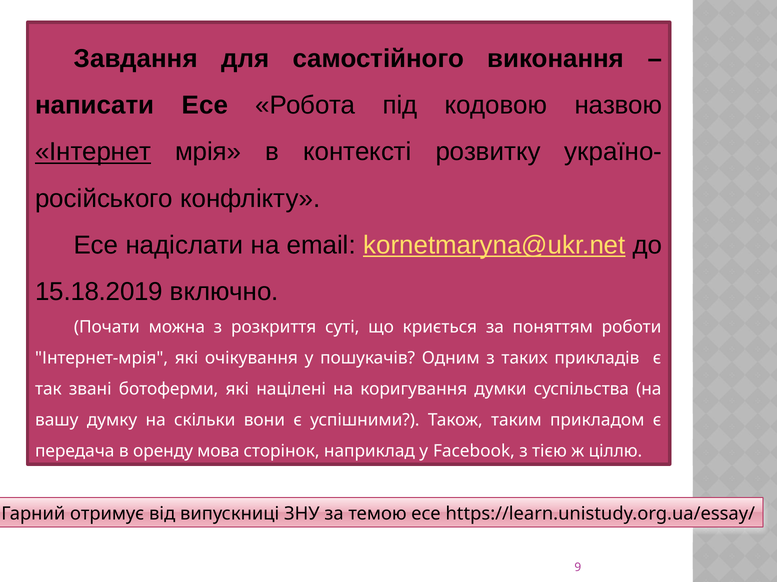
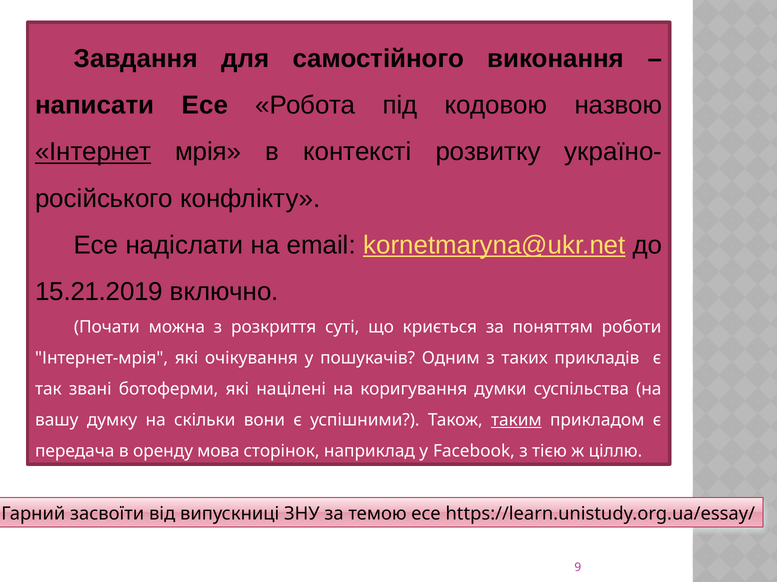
15.18.2019: 15.18.2019 -> 15.21.2019
таким underline: none -> present
отримує: отримує -> засвоїти
